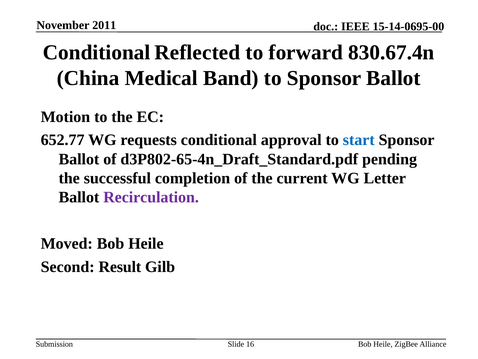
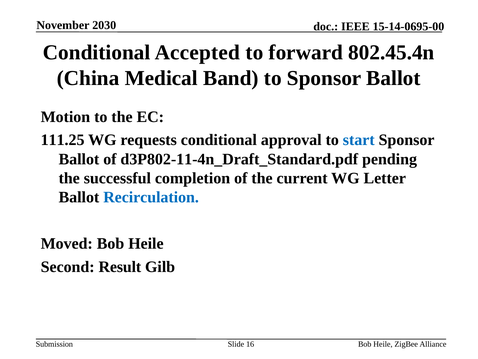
2011: 2011 -> 2030
Reflected: Reflected -> Accepted
830.67.4n: 830.67.4n -> 802.45.4n
652.77: 652.77 -> 111.25
d3P802-65-4n_Draft_Standard.pdf: d3P802-65-4n_Draft_Standard.pdf -> d3P802-11-4n_Draft_Standard.pdf
Recirculation colour: purple -> blue
